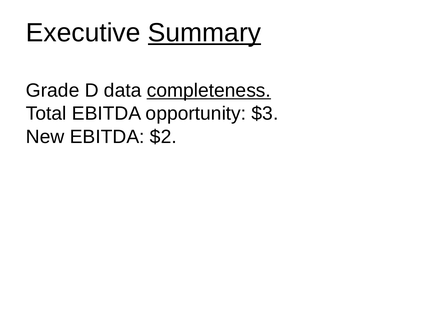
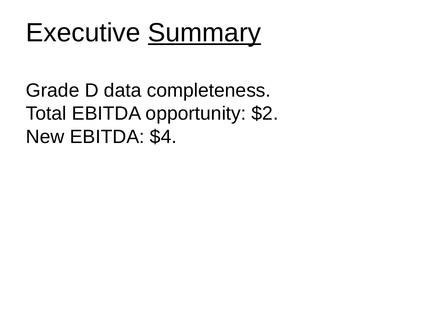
completeness underline: present -> none
$3: $3 -> $2
$2: $2 -> $4
